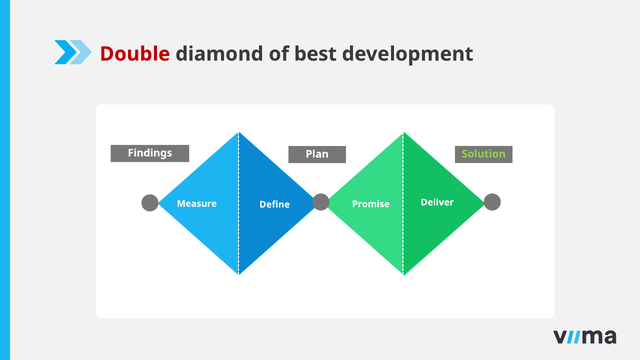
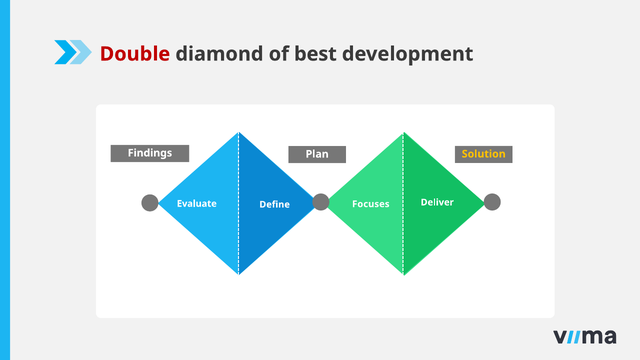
Solution colour: light green -> yellow
Measure: Measure -> Evaluate
Promise: Promise -> Focuses
